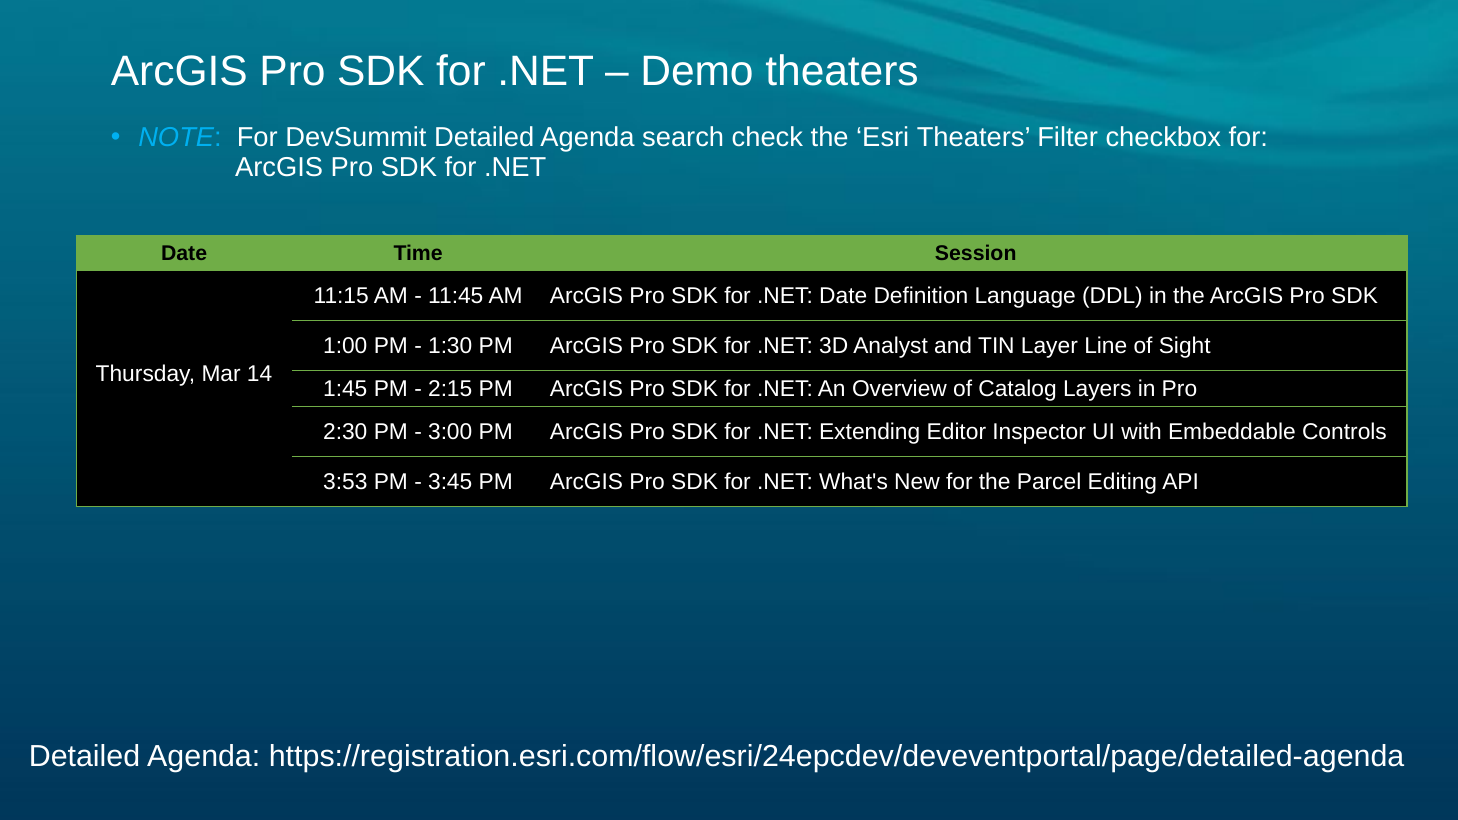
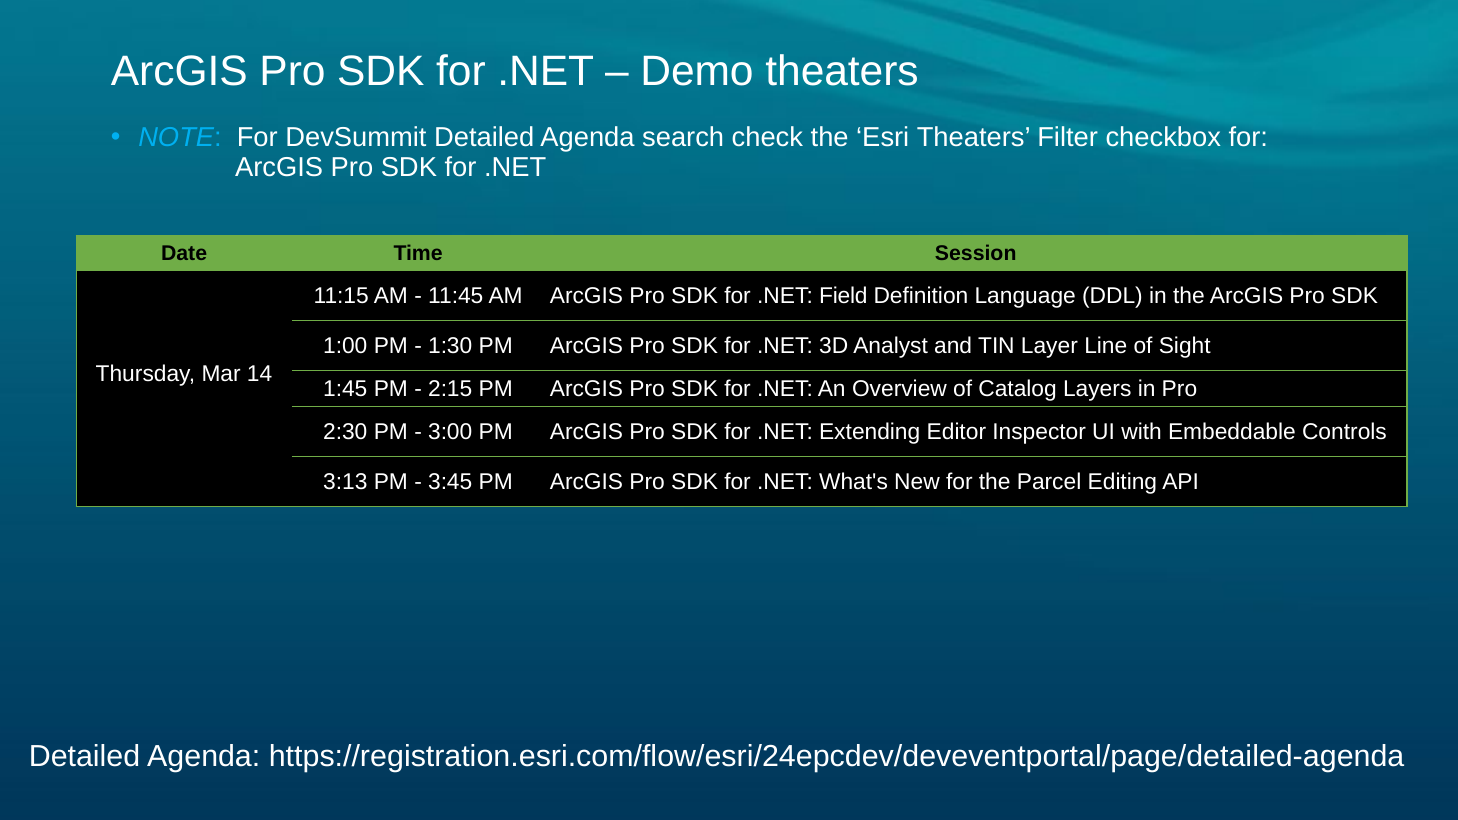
.NET Date: Date -> Field
3:53: 3:53 -> 3:13
